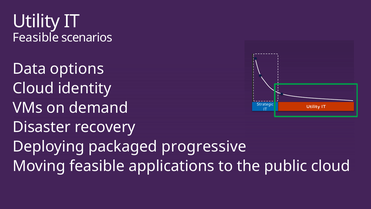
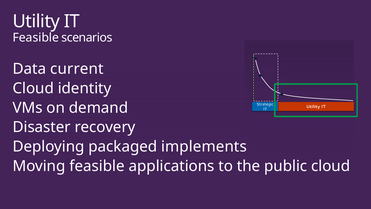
options: options -> current
progressive: progressive -> implements
